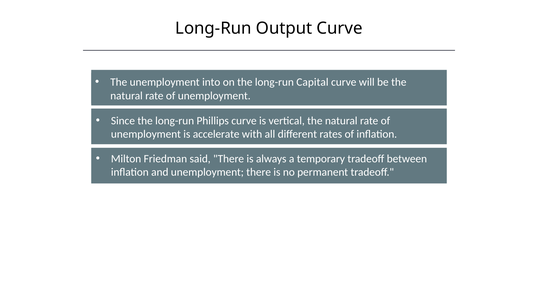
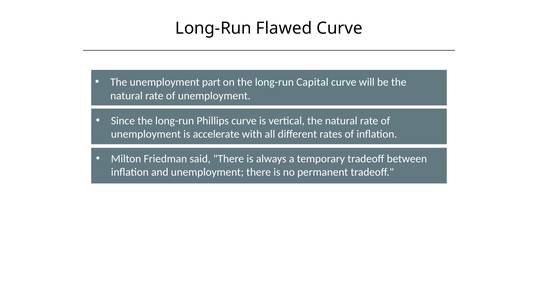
Output: Output -> Flawed
into: into -> part
